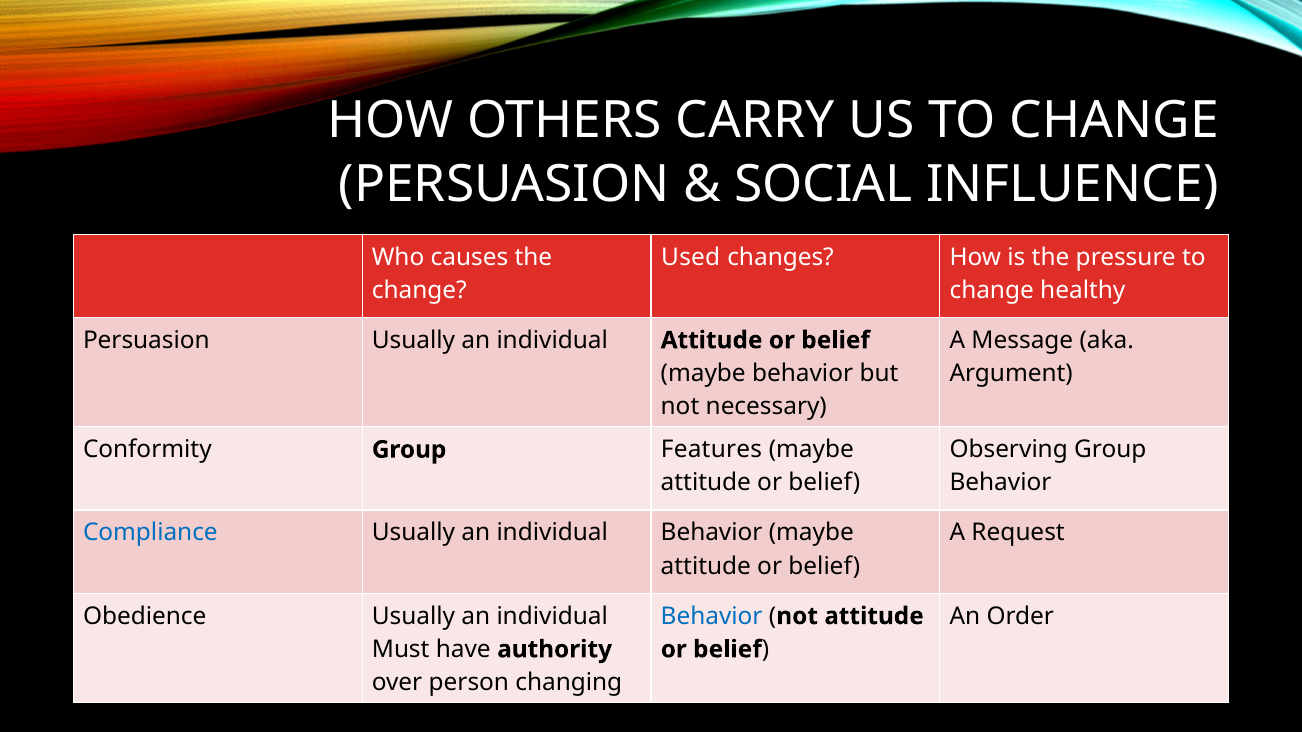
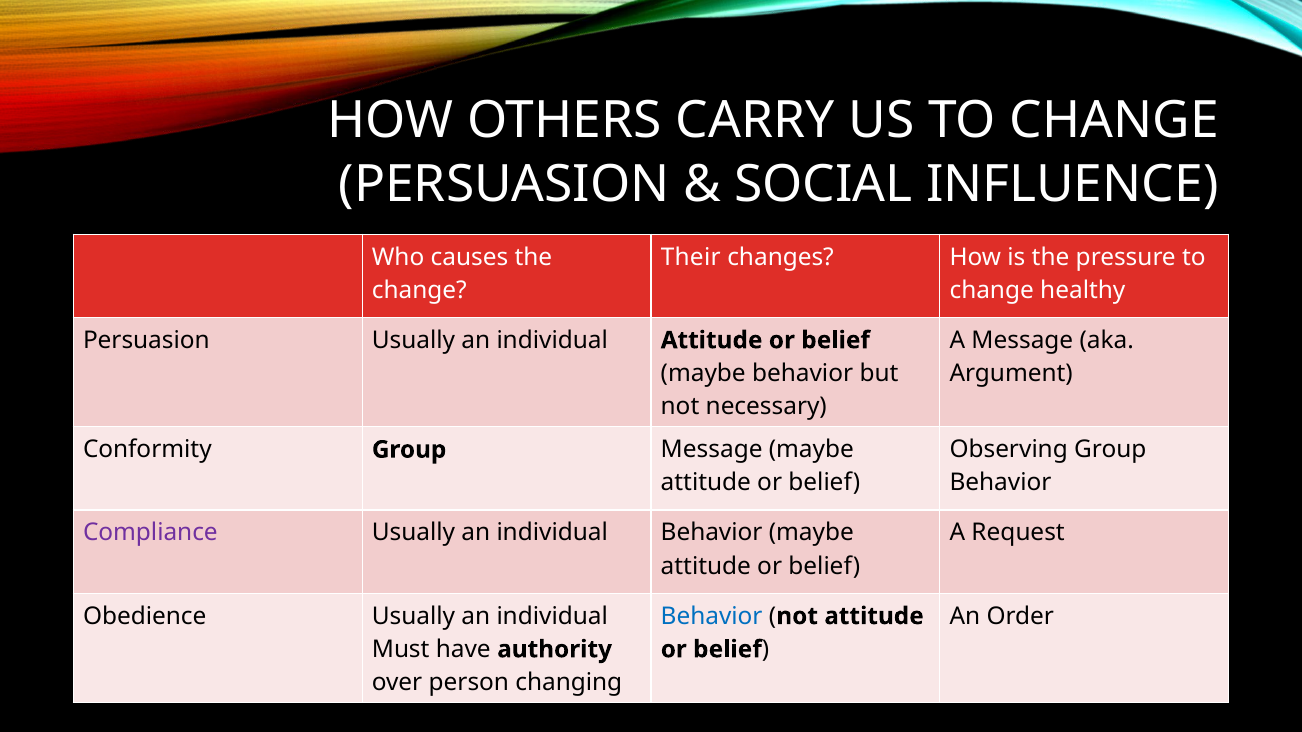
Used: Used -> Their
Group Features: Features -> Message
Compliance colour: blue -> purple
